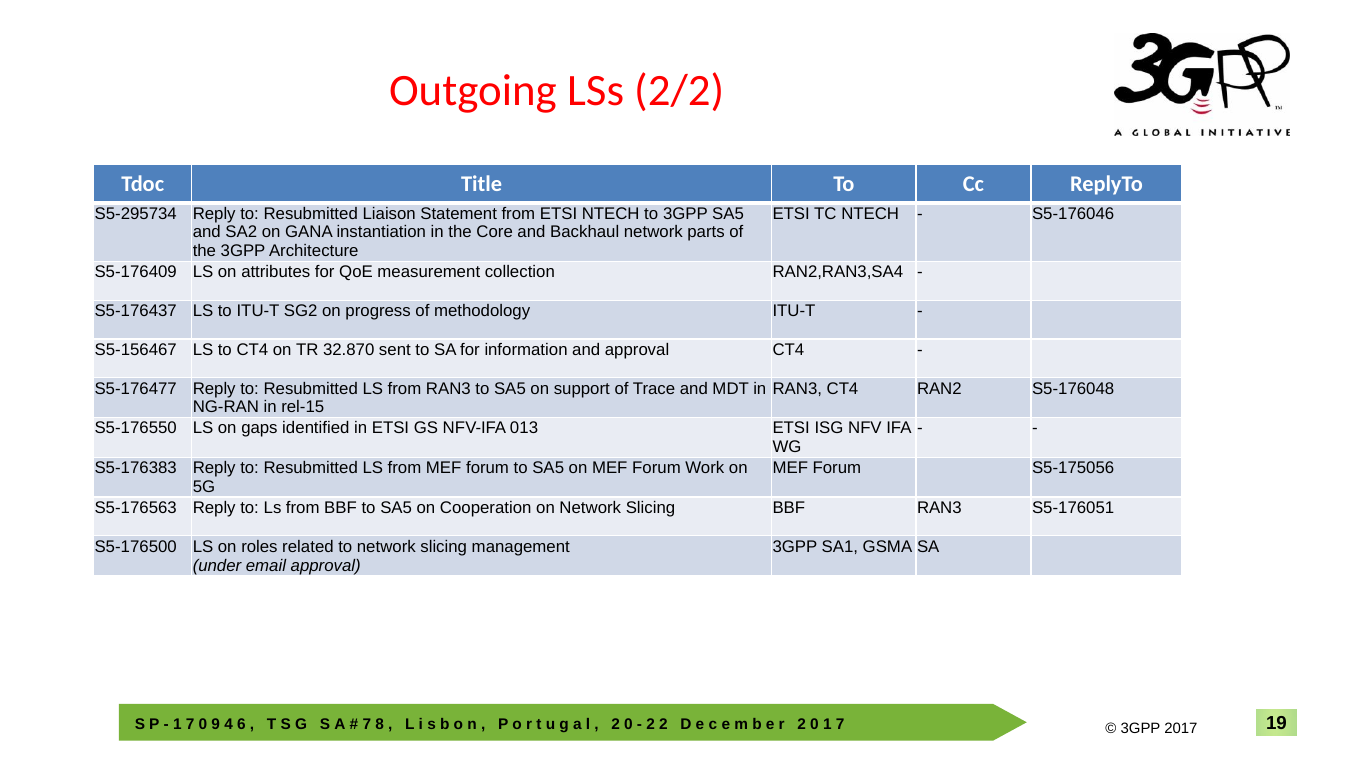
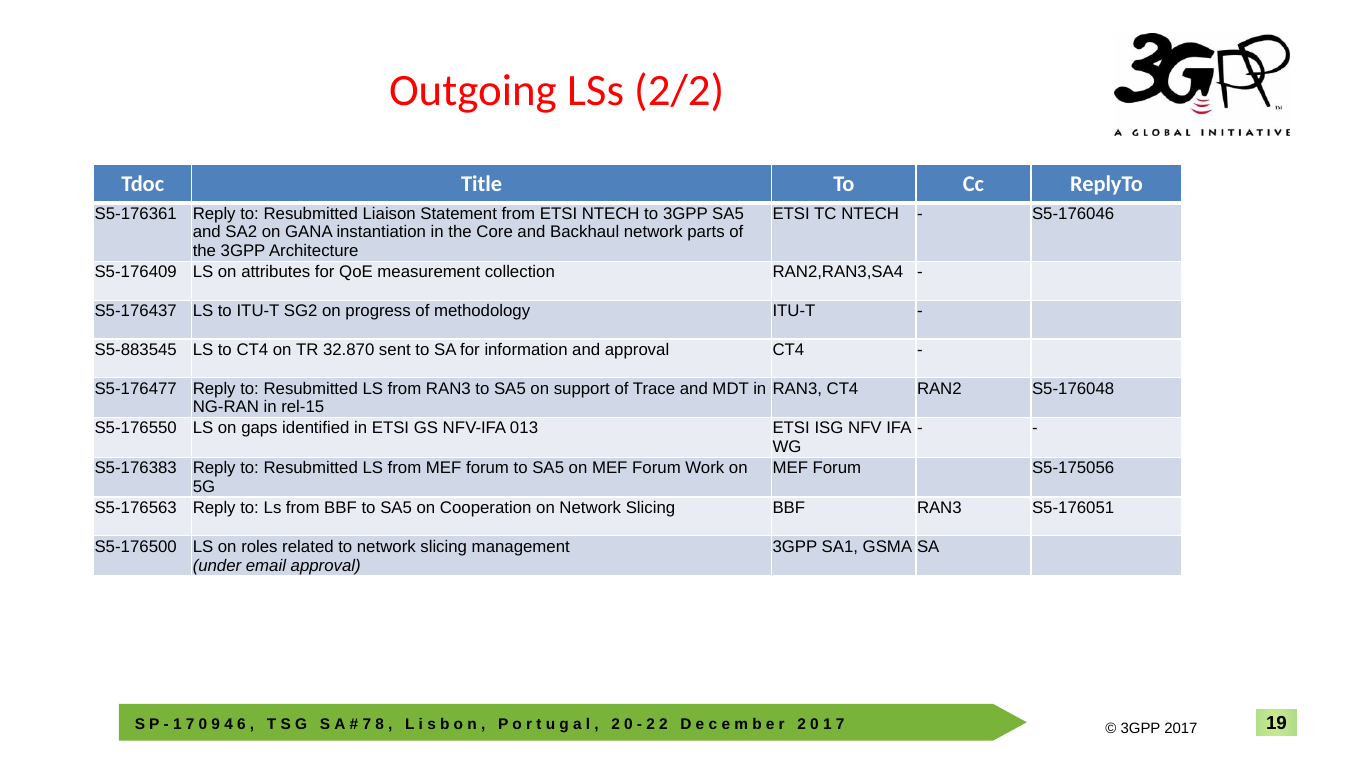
S5-295734: S5-295734 -> S5-176361
S5-156467: S5-156467 -> S5-883545
